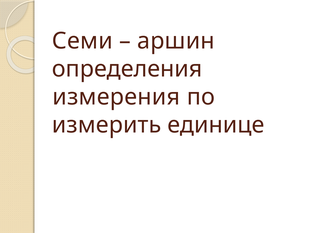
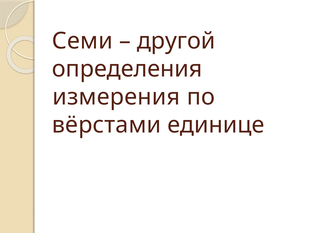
аршин: аршин -> другой
измерить: измерить -> вёрстами
